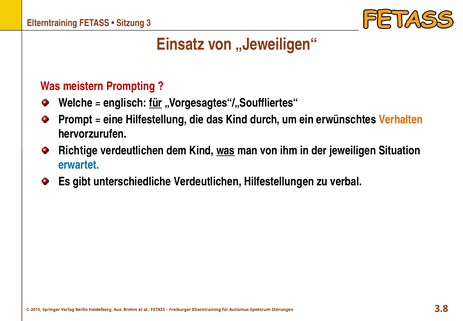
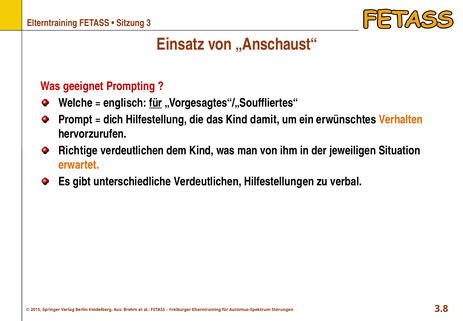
„Jeweiligen“: „Jeweiligen“ -> „Anschaust“
meistern: meistern -> geeignet
eine: eine -> dich
durch: durch -> damit
was at (226, 150) underline: present -> none
erwartet colour: blue -> orange
